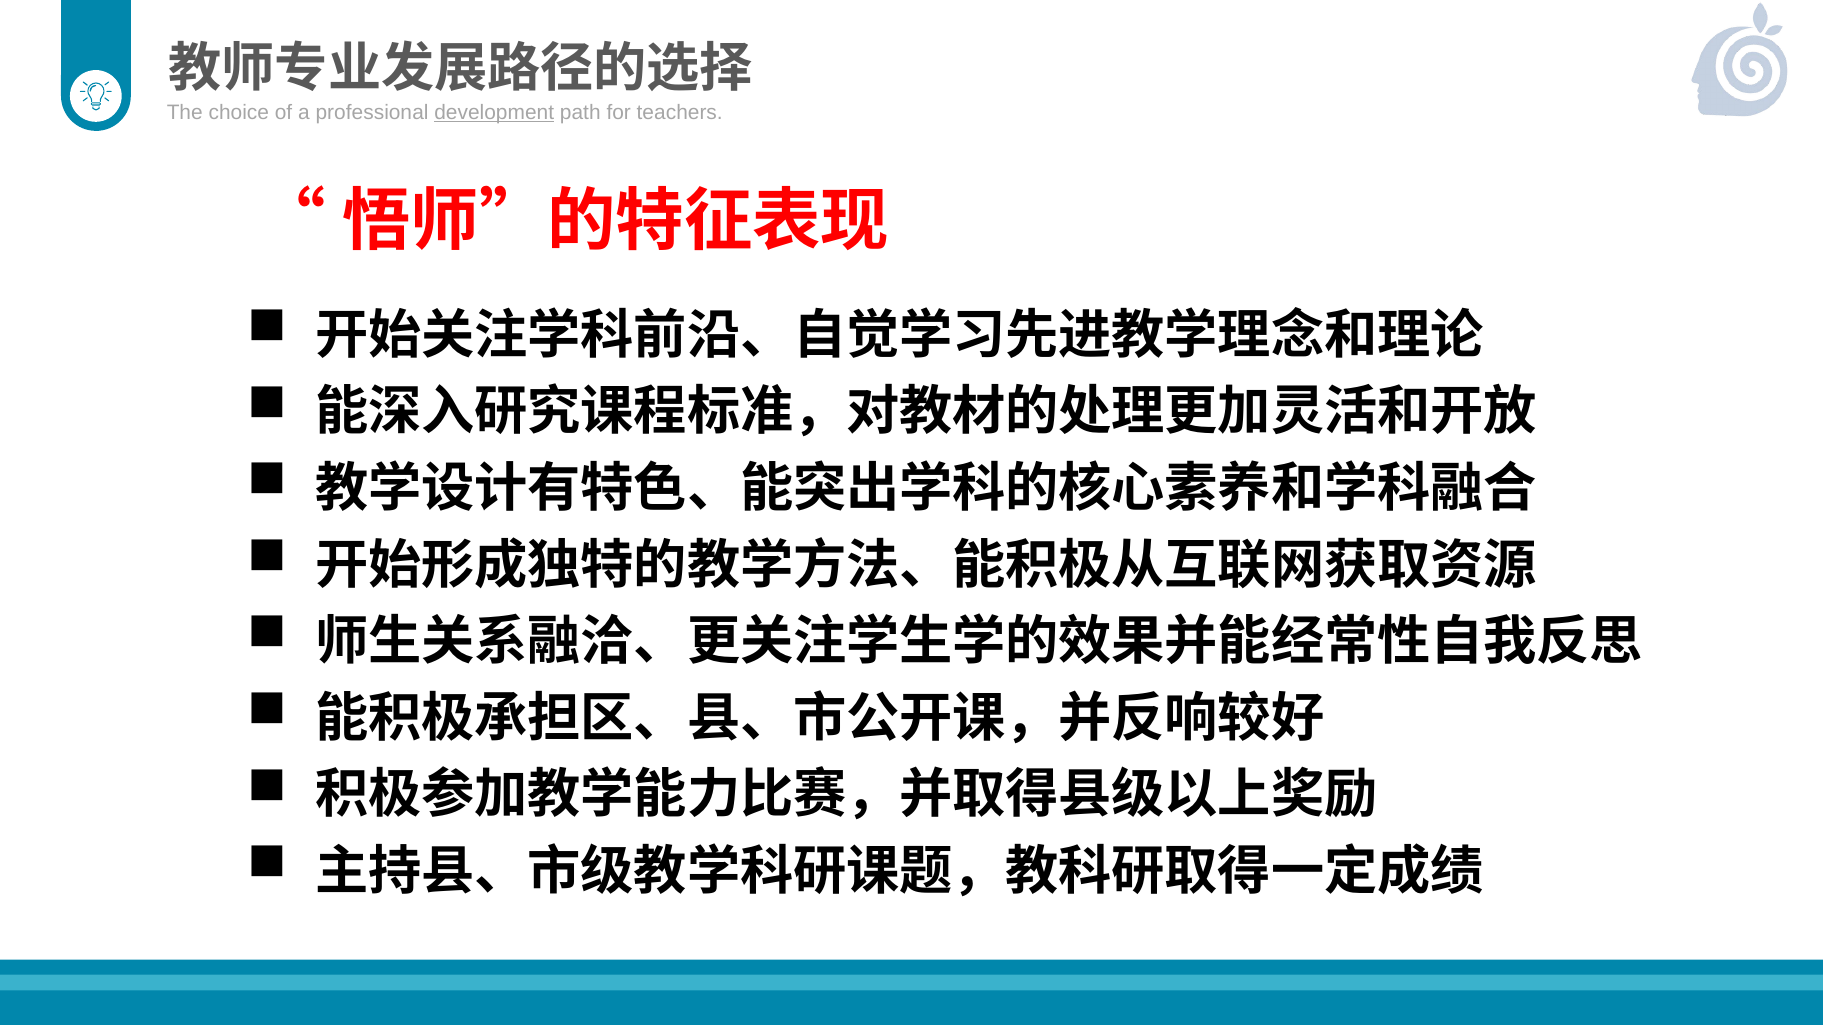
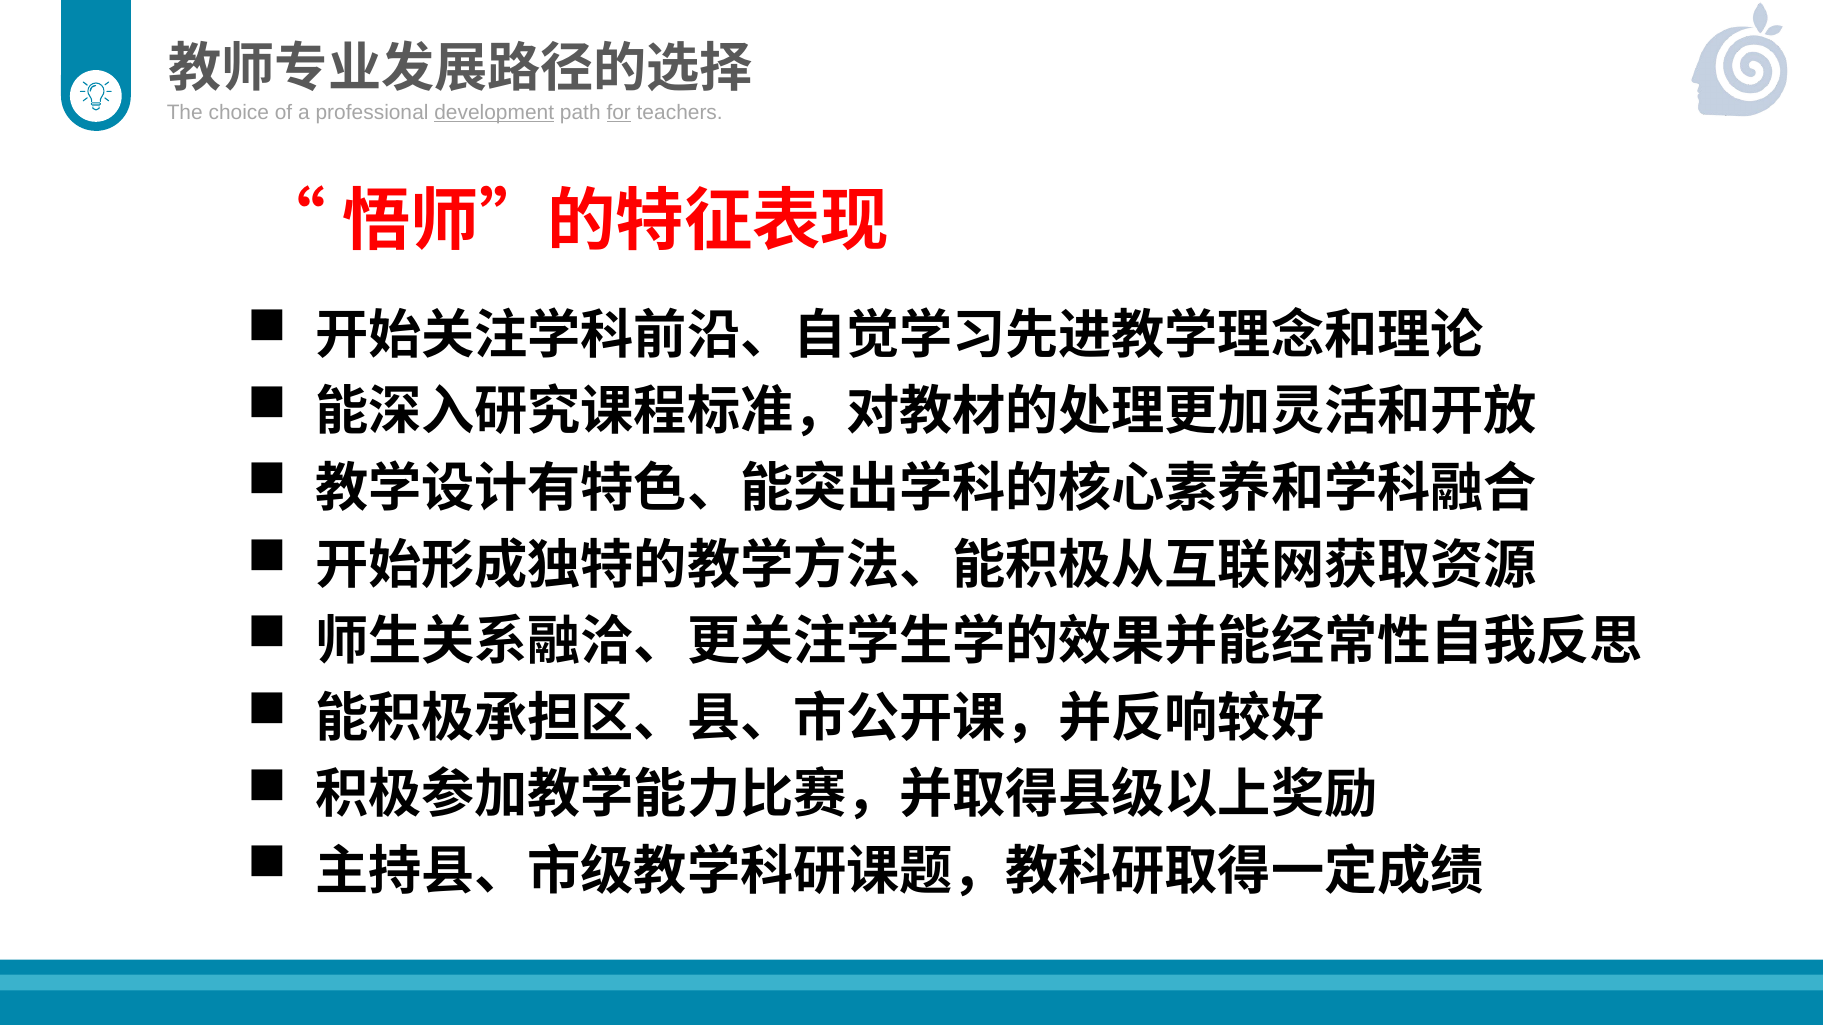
for underline: none -> present
